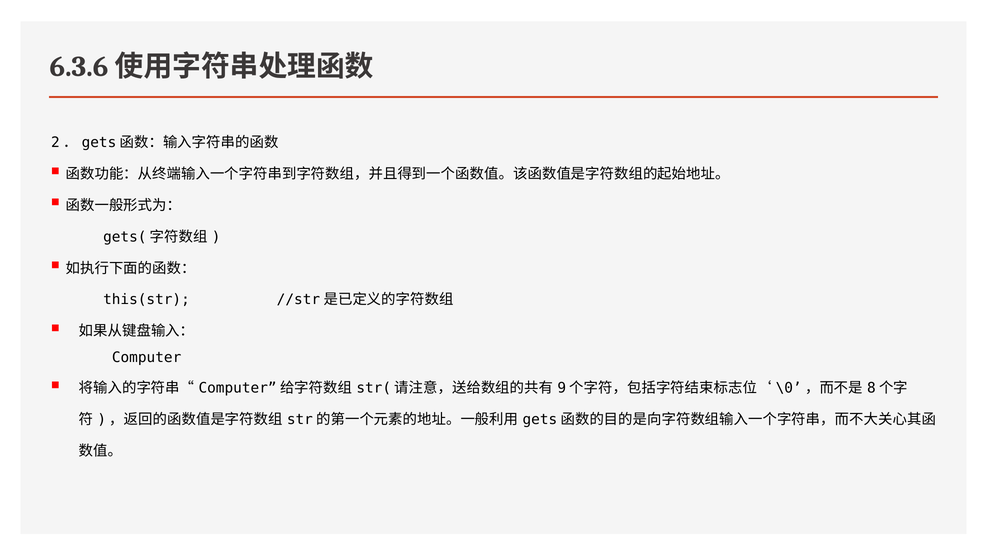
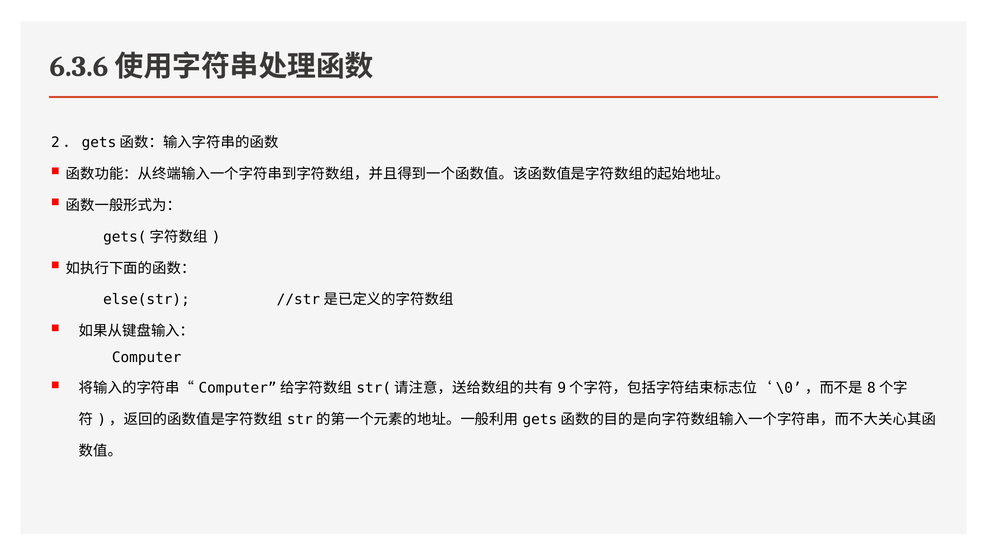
this(str: this(str -> else(str
